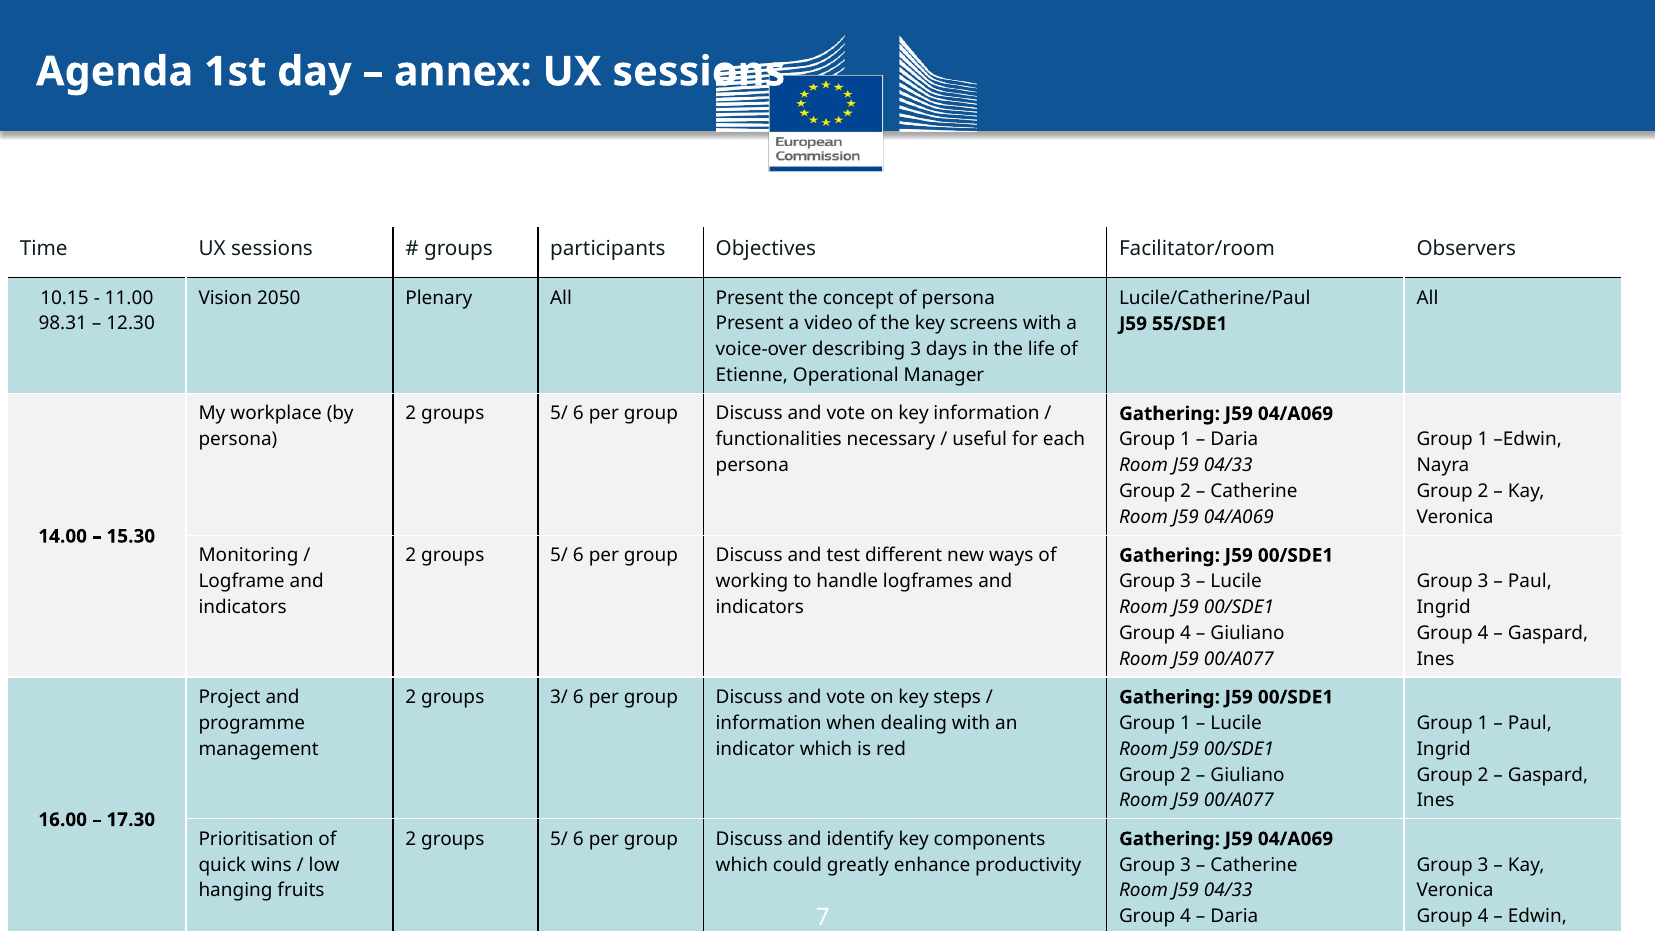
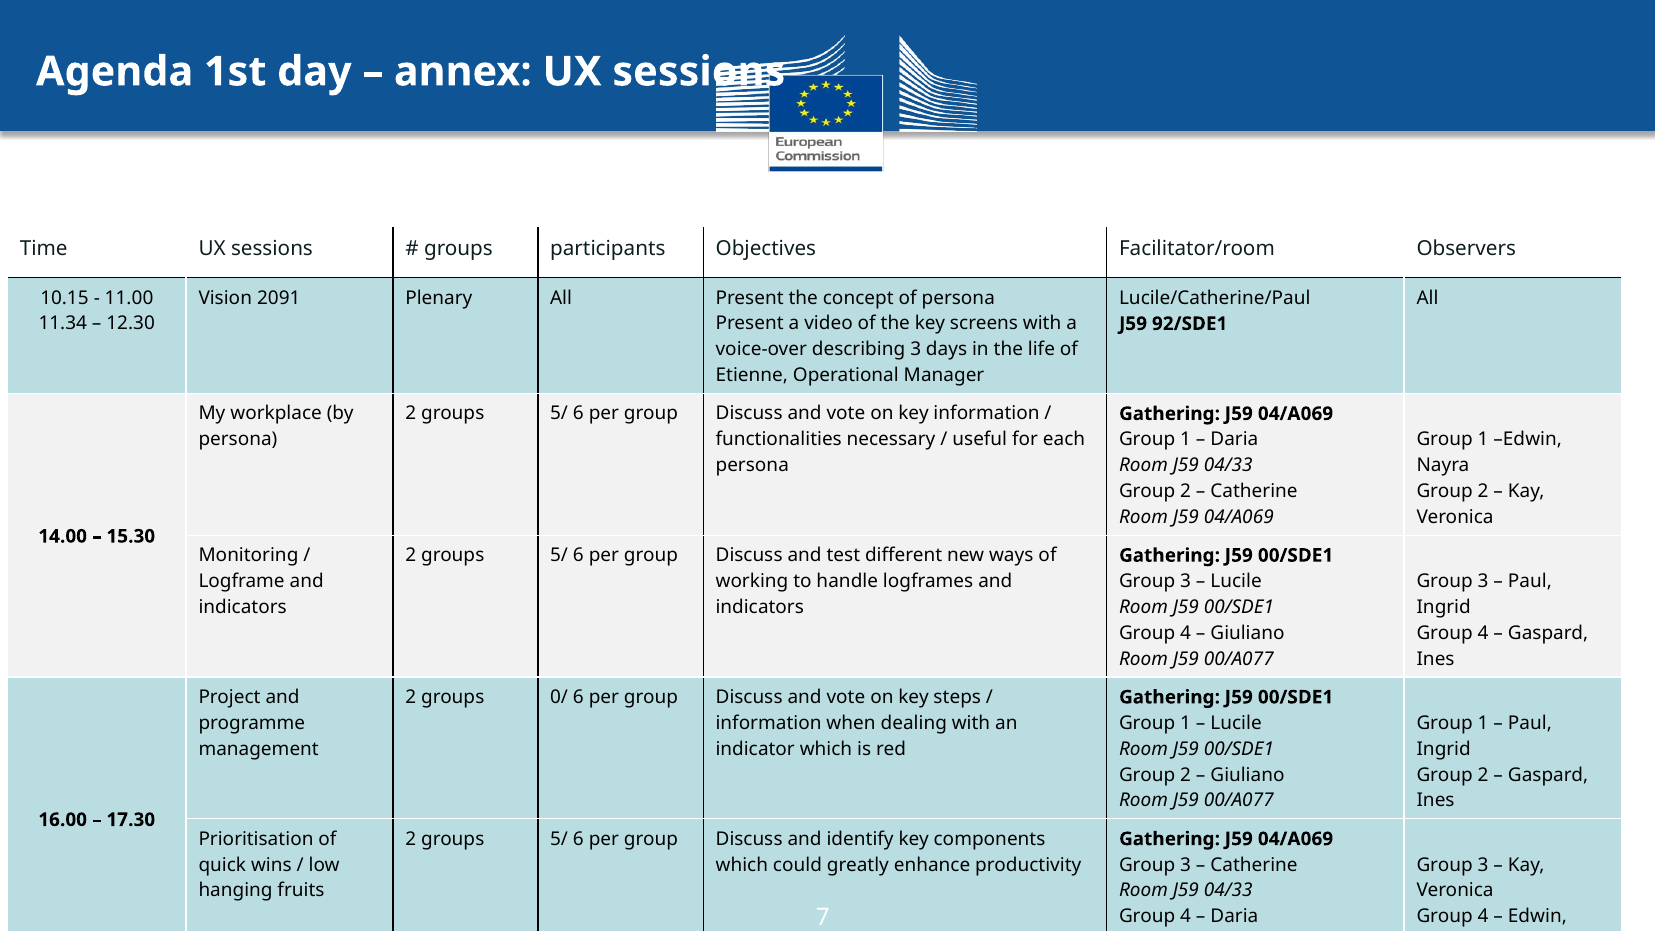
2050: 2050 -> 2091
98.31: 98.31 -> 11.34
55/SDE1: 55/SDE1 -> 92/SDE1
3/: 3/ -> 0/
